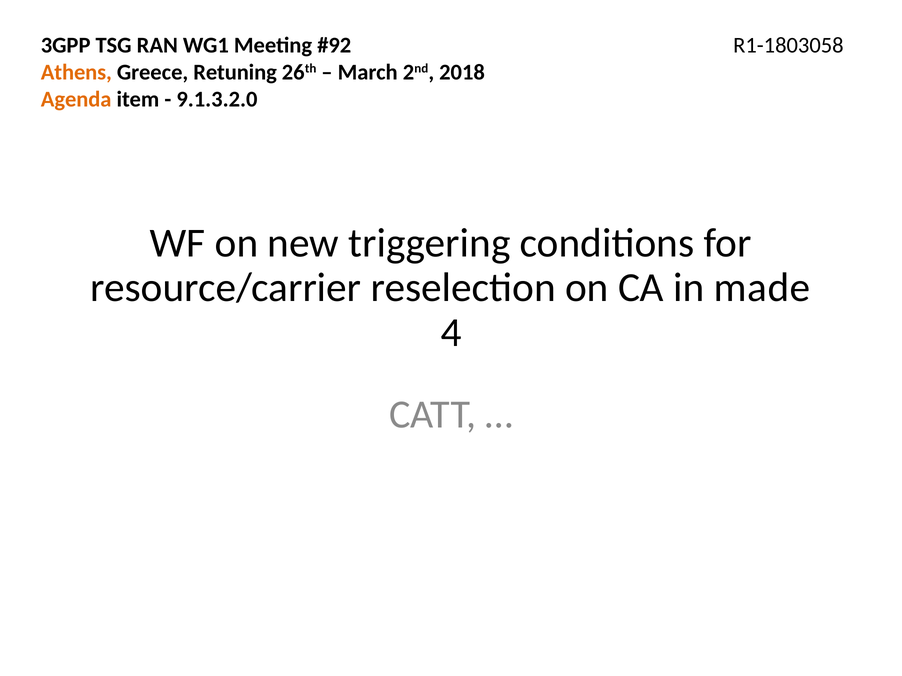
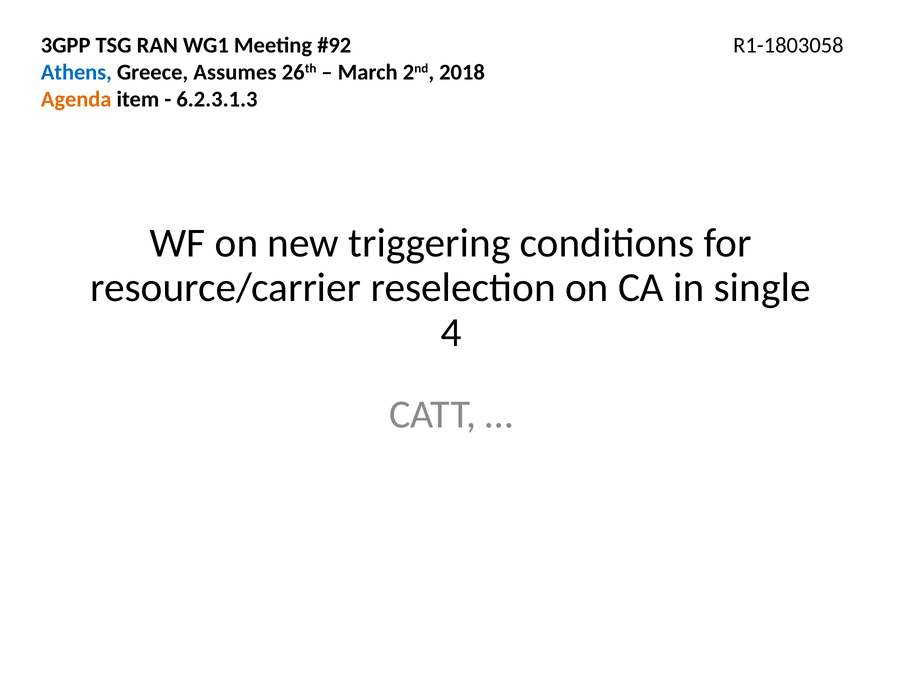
Athens colour: orange -> blue
Retuning: Retuning -> Assumes
9.1.3.2.0: 9.1.3.2.0 -> 6.2.3.1.3
made: made -> single
